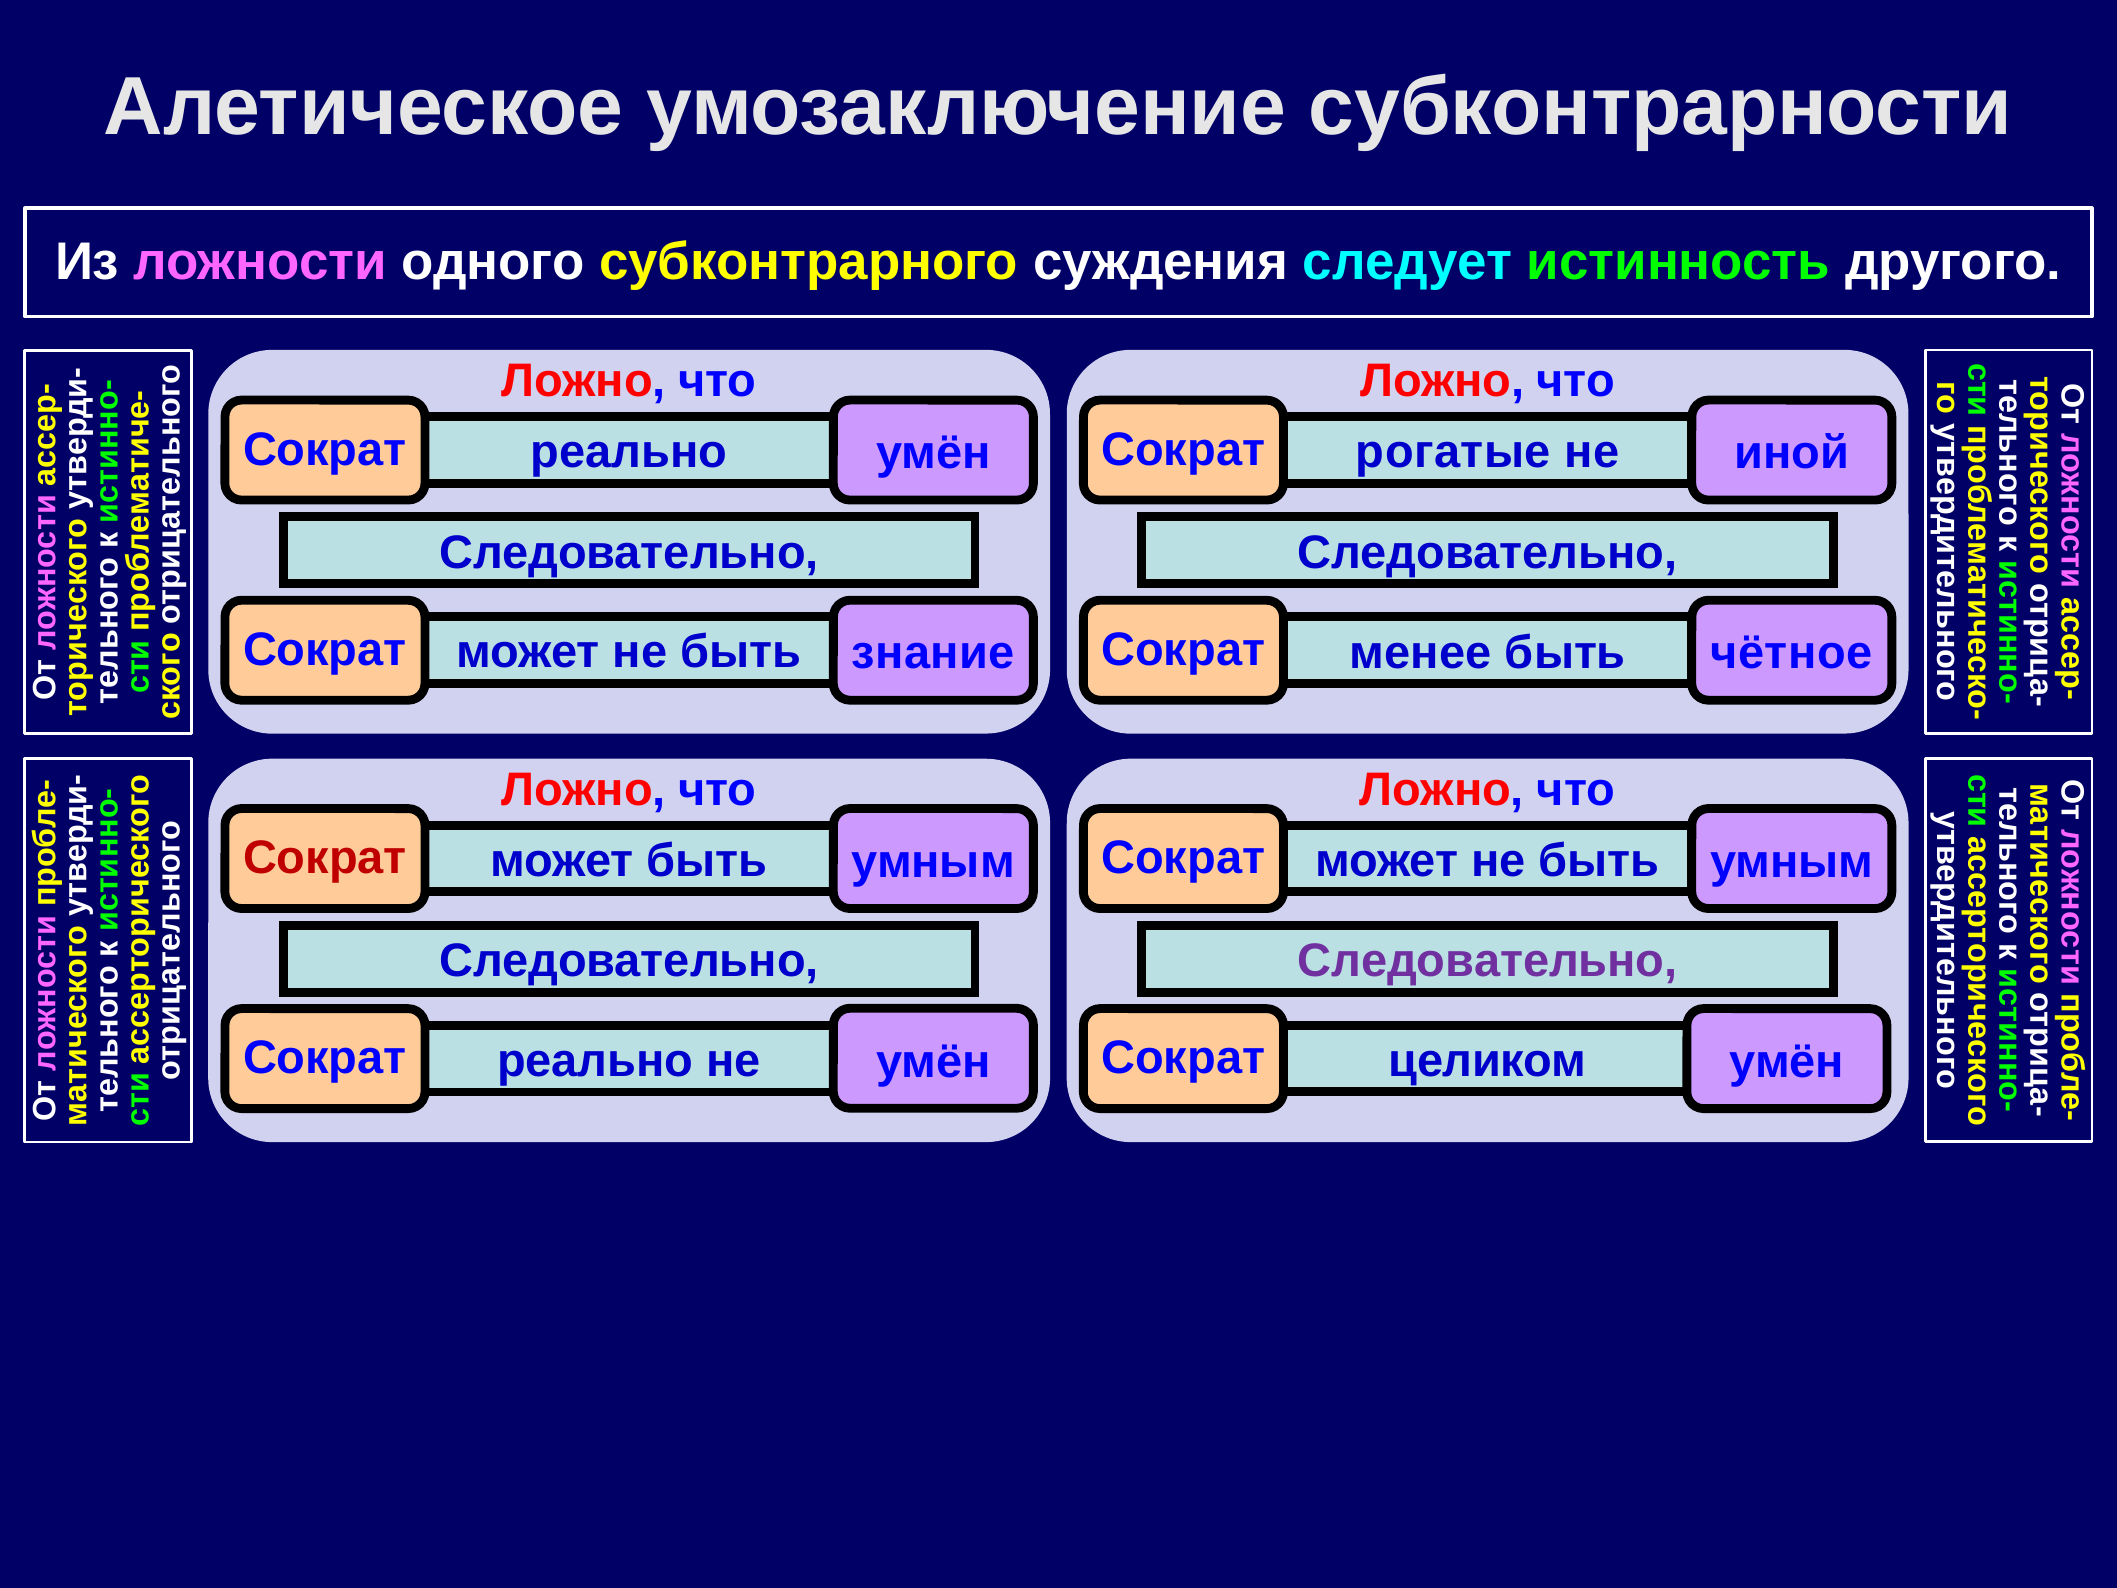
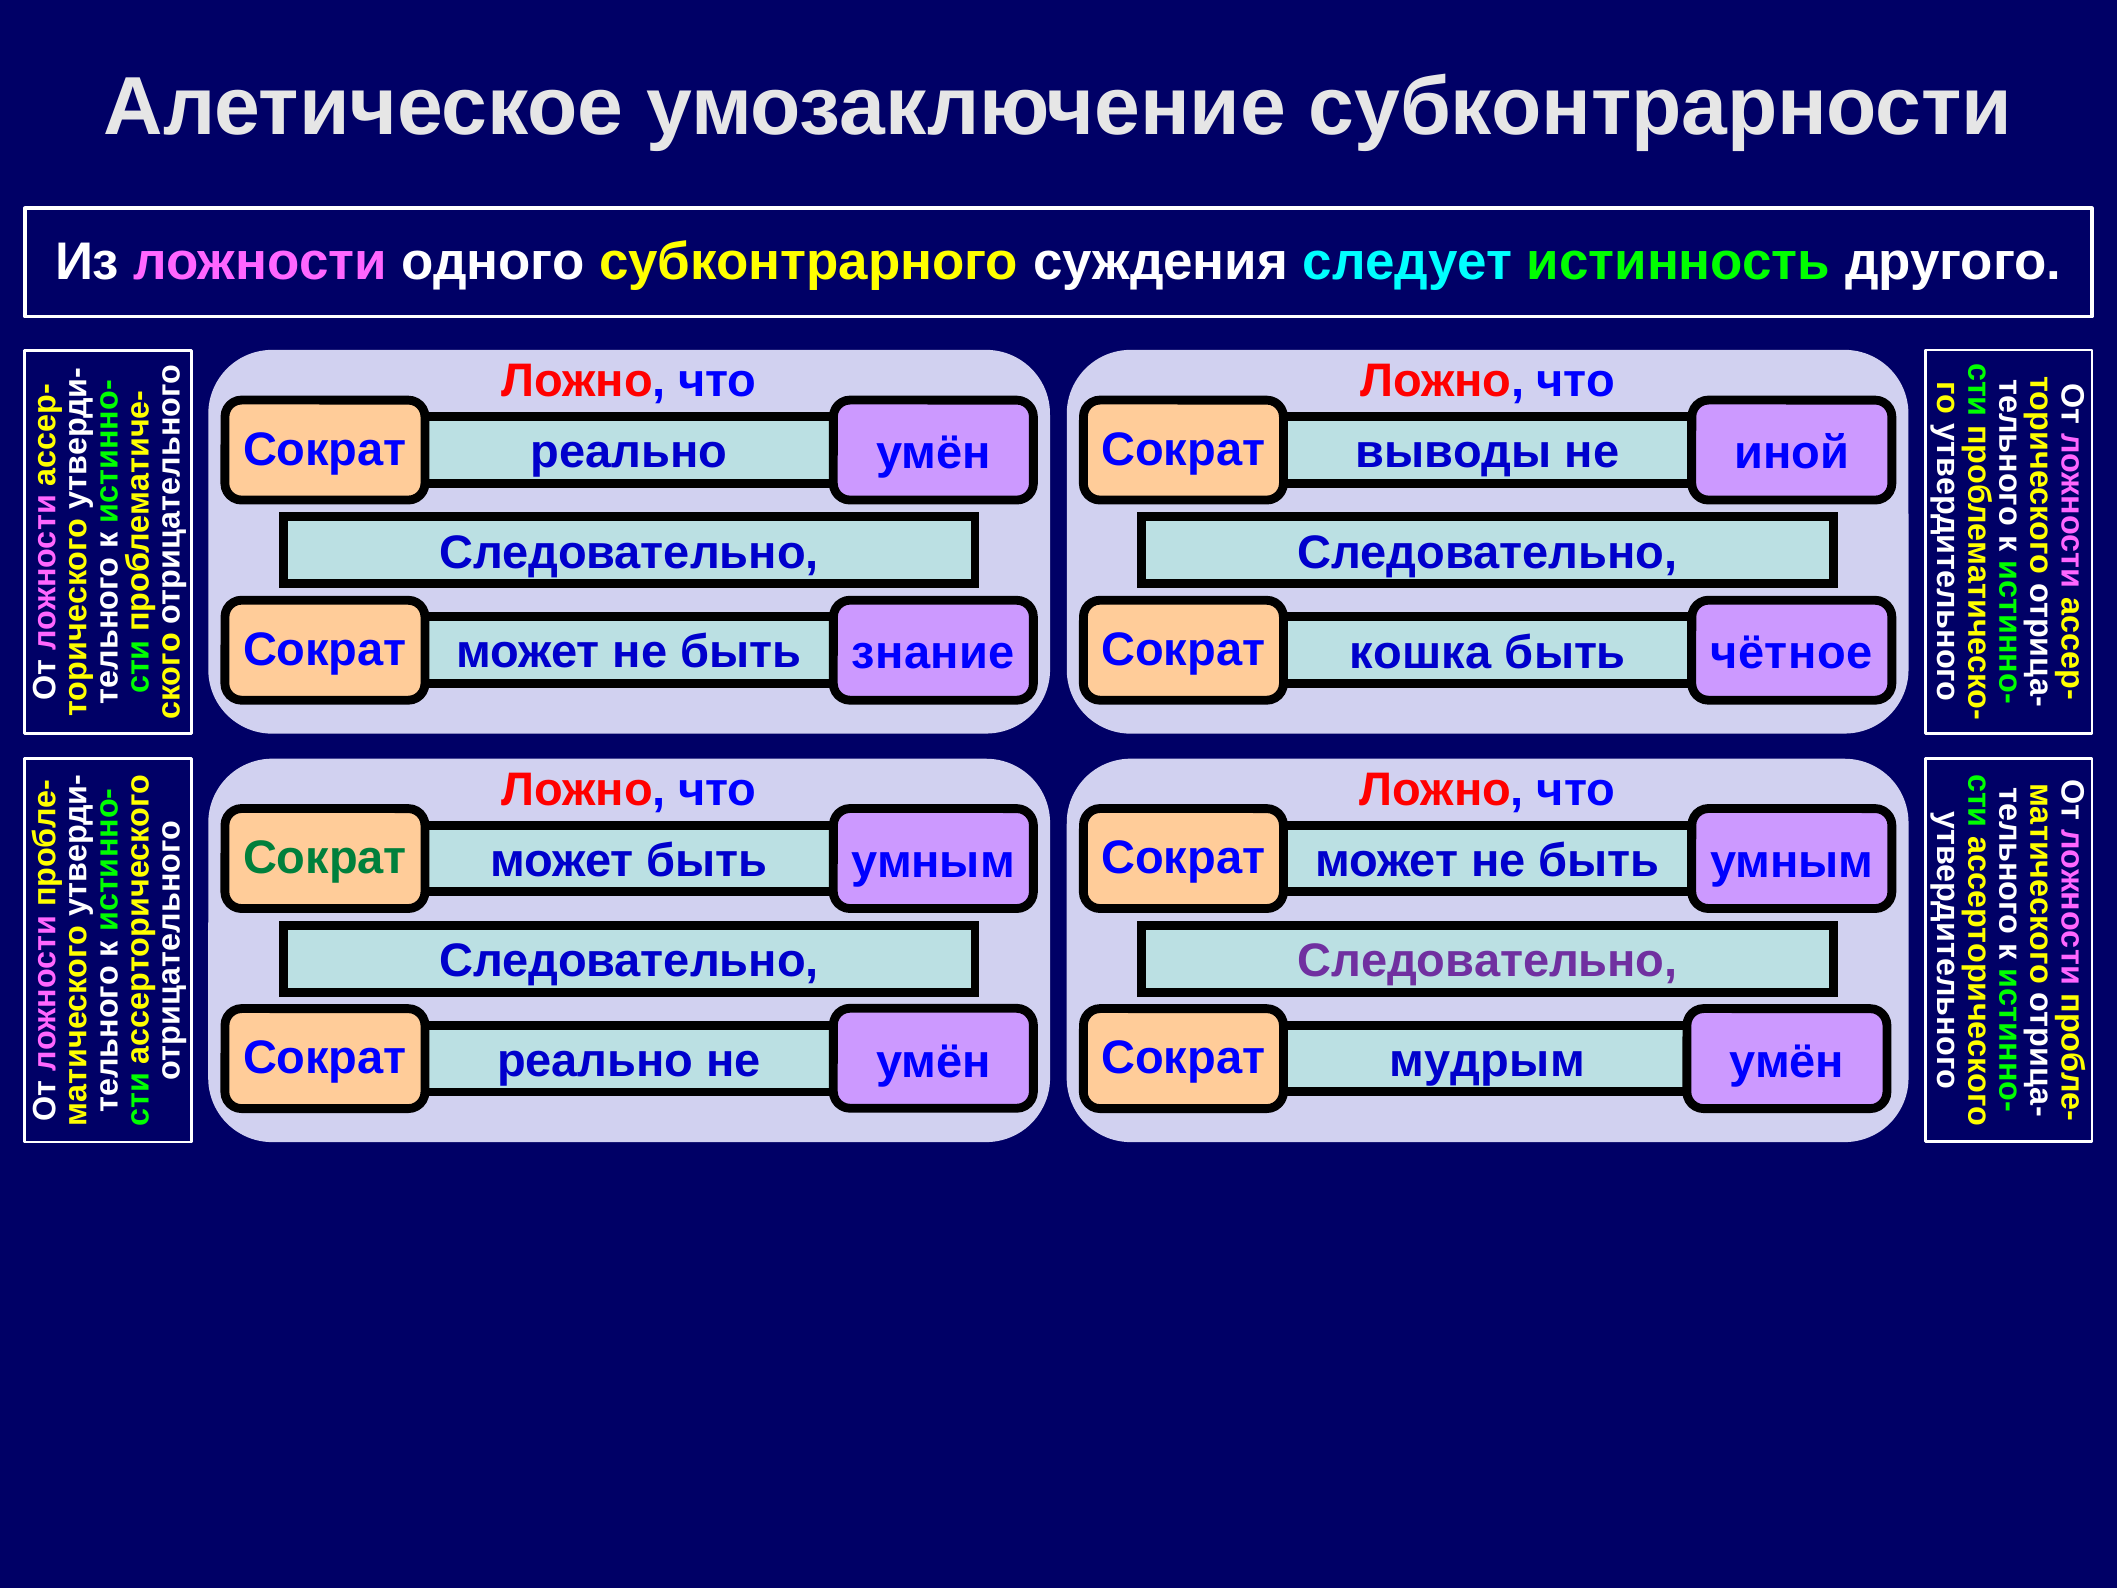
рогатые: рогатые -> выводы
менее: менее -> кошка
Сократ at (325, 858) colour: red -> green
целиком: целиком -> мудрым
